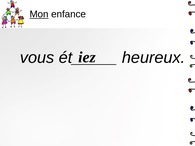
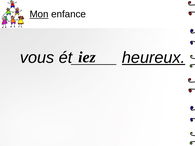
heureux underline: none -> present
